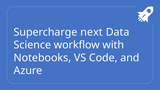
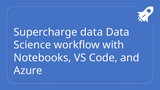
Supercharge next: next -> data
